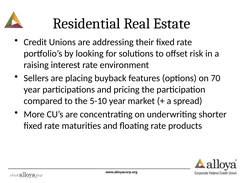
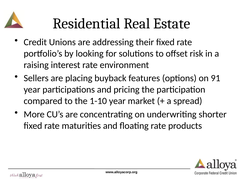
70: 70 -> 91
5-10: 5-10 -> 1-10
